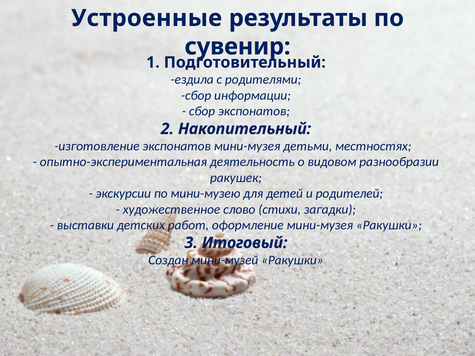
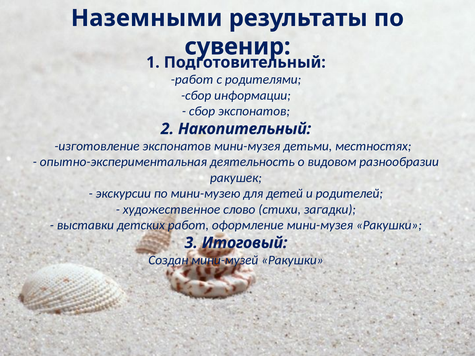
Устроенные: Устроенные -> Наземными
ездила at (192, 80): ездила -> работ
